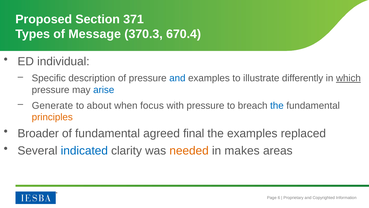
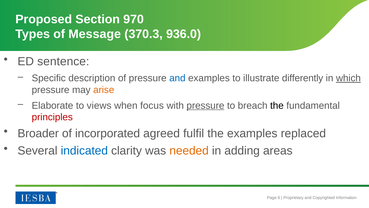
371: 371 -> 970
670.4: 670.4 -> 936.0
individual: individual -> sentence
arise colour: blue -> orange
Generate: Generate -> Elaborate
about: about -> views
pressure at (205, 105) underline: none -> present
the at (277, 105) colour: blue -> black
principles colour: orange -> red
of fundamental: fundamental -> incorporated
final: final -> fulfil
makes: makes -> adding
